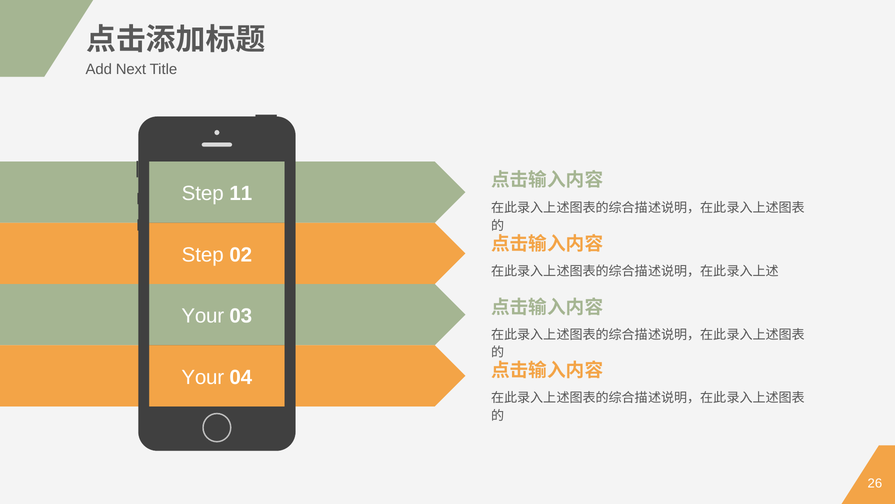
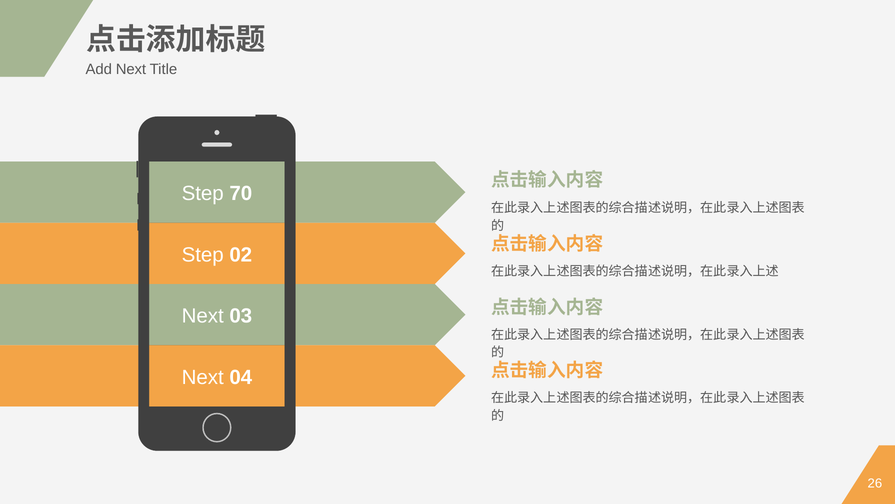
11: 11 -> 70
Your at (203, 316): Your -> Next
Your at (203, 377): Your -> Next
